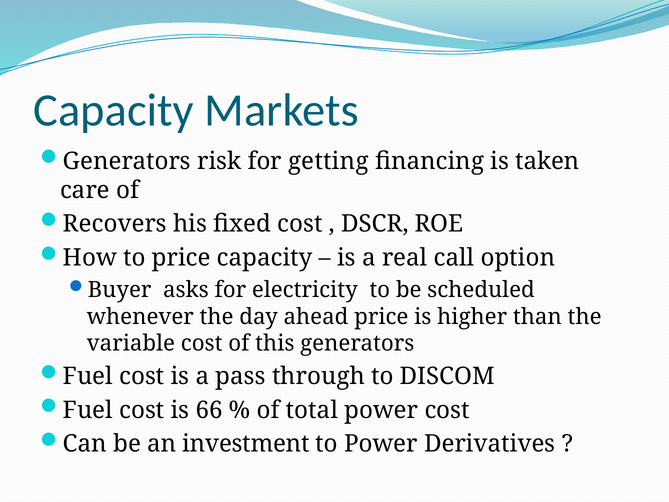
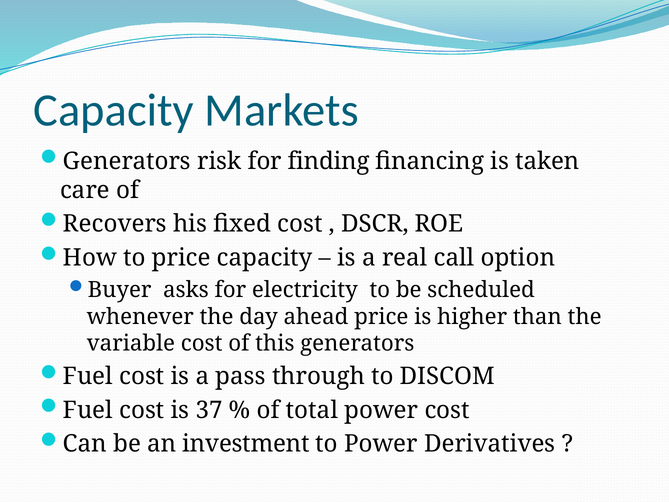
getting: getting -> finding
66: 66 -> 37
